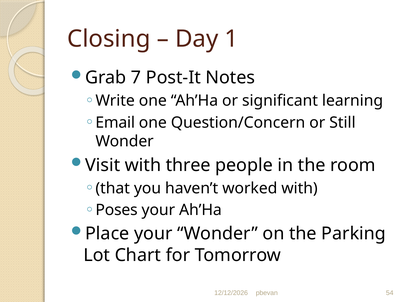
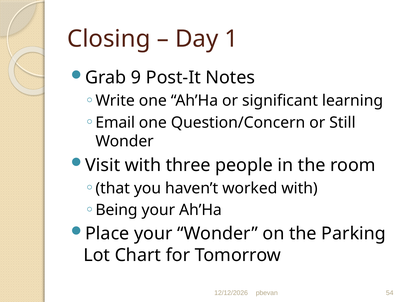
7: 7 -> 9
Poses: Poses -> Being
